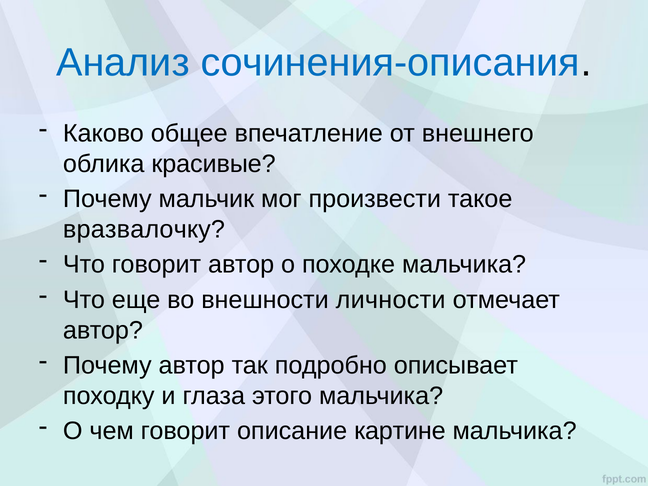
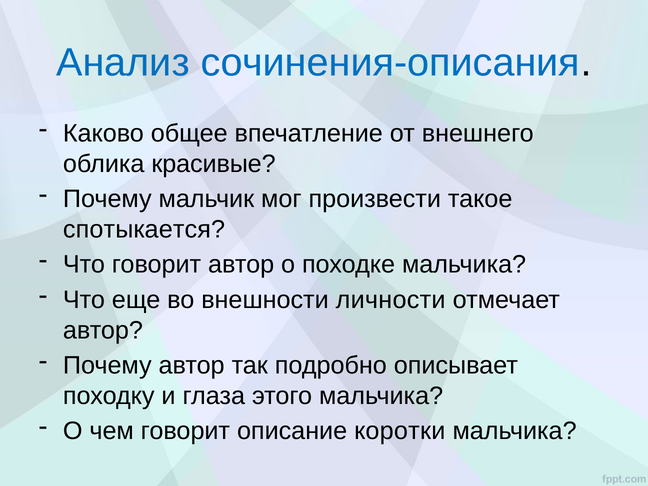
вразвалочку: вразвалочку -> спотыкается
картине: картине -> коротки
